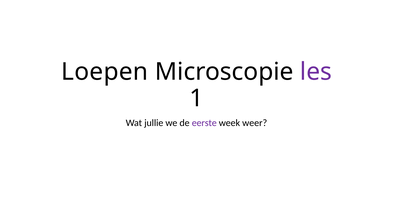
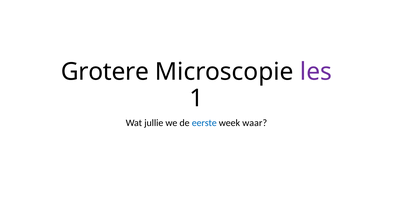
Loepen: Loepen -> Grotere
eerste colour: purple -> blue
weer: weer -> waar
